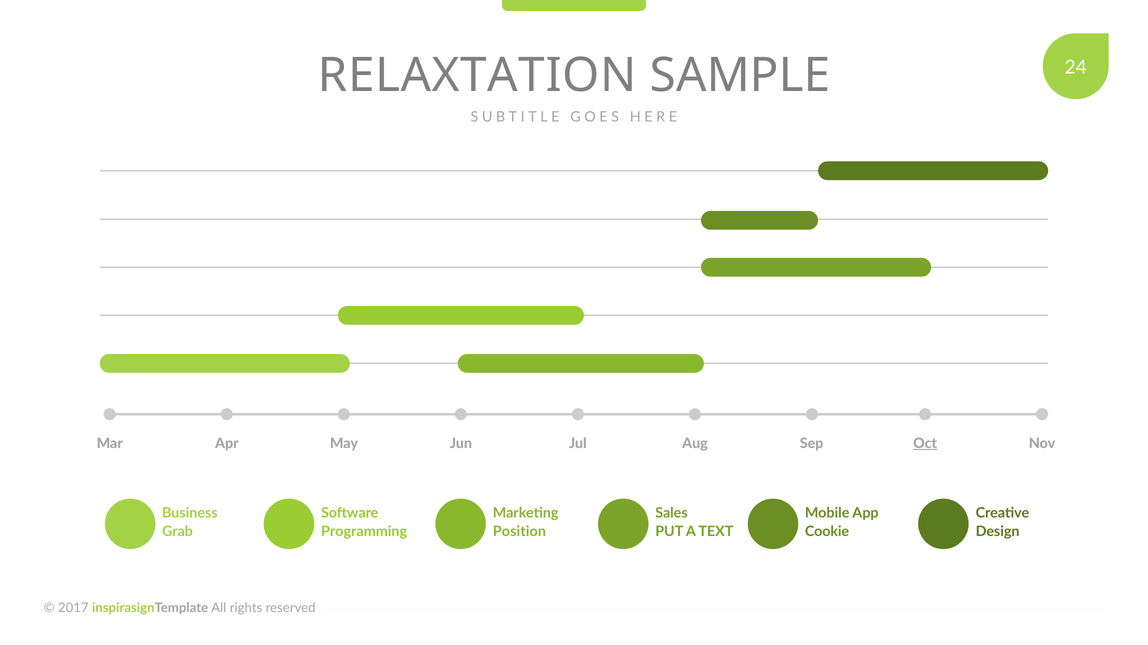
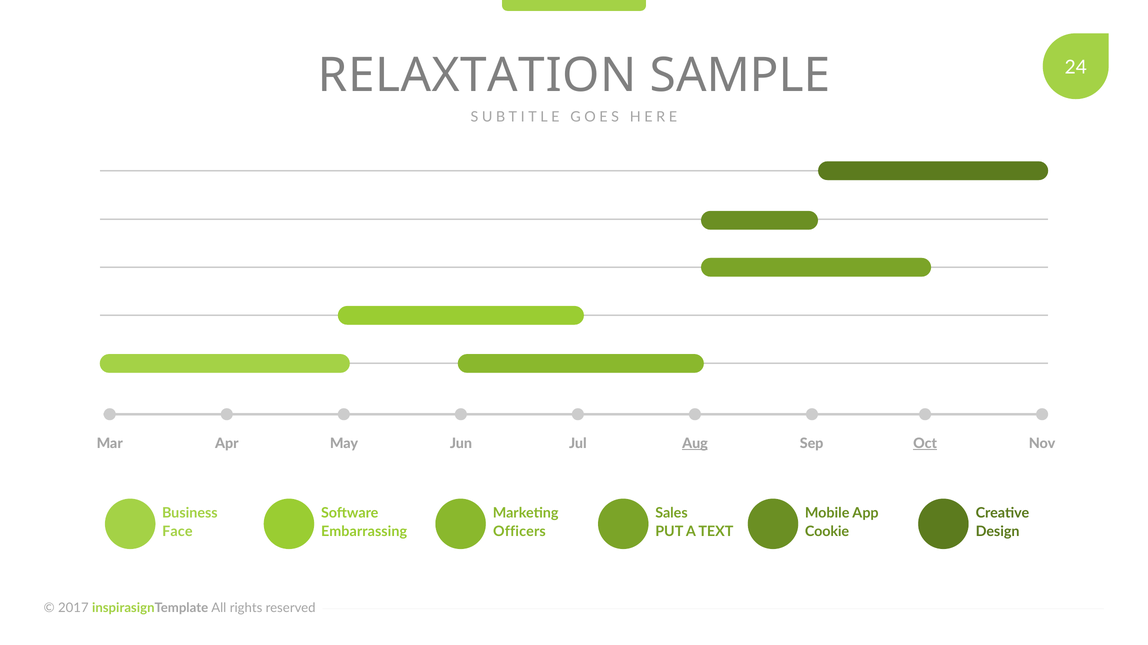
Aug underline: none -> present
Grab: Grab -> Face
Programming: Programming -> Embarrassing
Position: Position -> Officers
